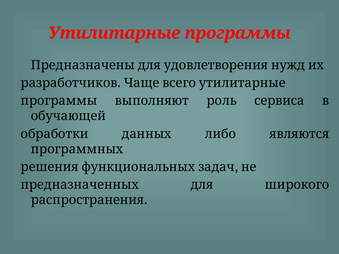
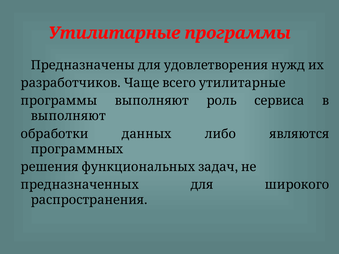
обучающей at (68, 116): обучающей -> выполняют
